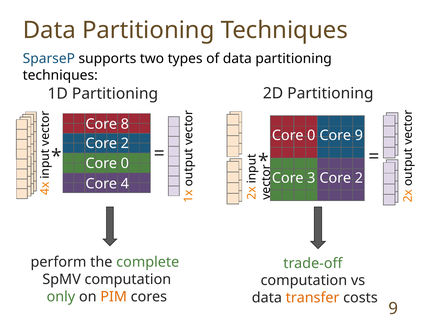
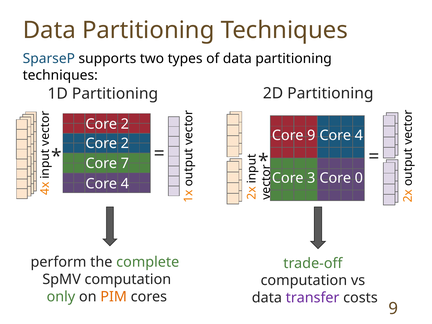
8 at (125, 124): 8 -> 2
0 at (311, 135): 0 -> 9
9 at (359, 135): 9 -> 4
0 at (125, 163): 0 -> 7
3 Core 2: 2 -> 0
transfer colour: orange -> purple
